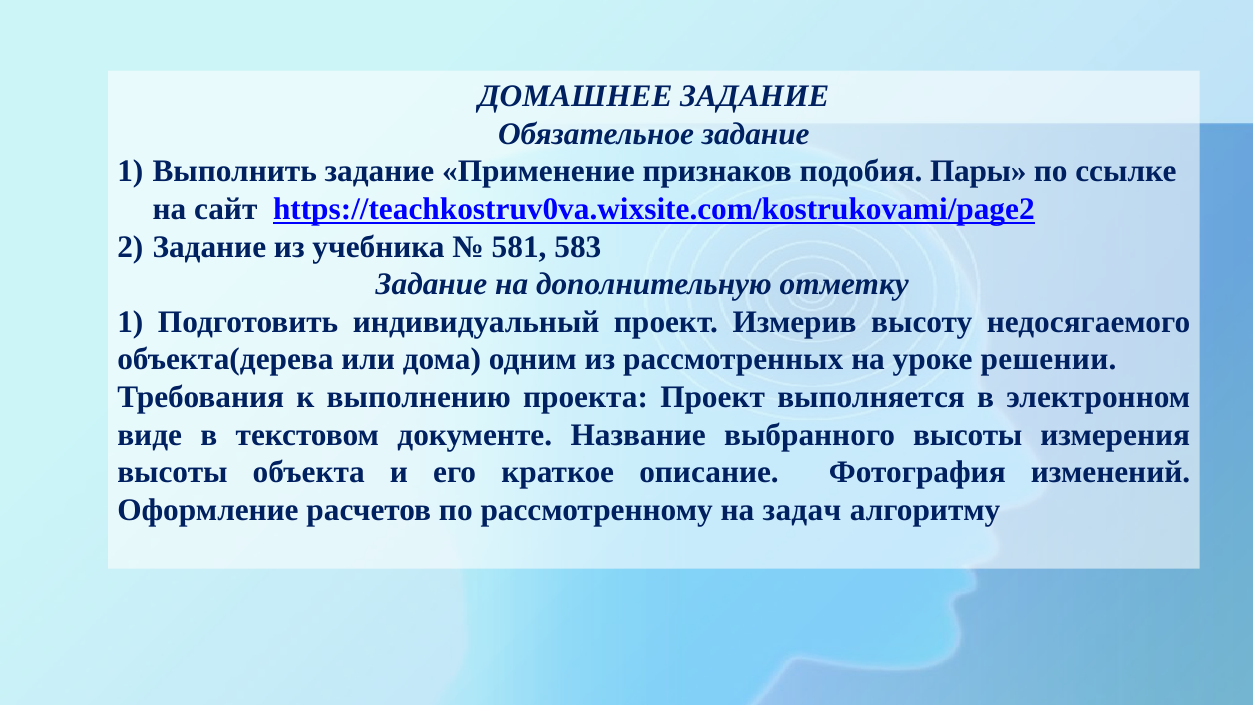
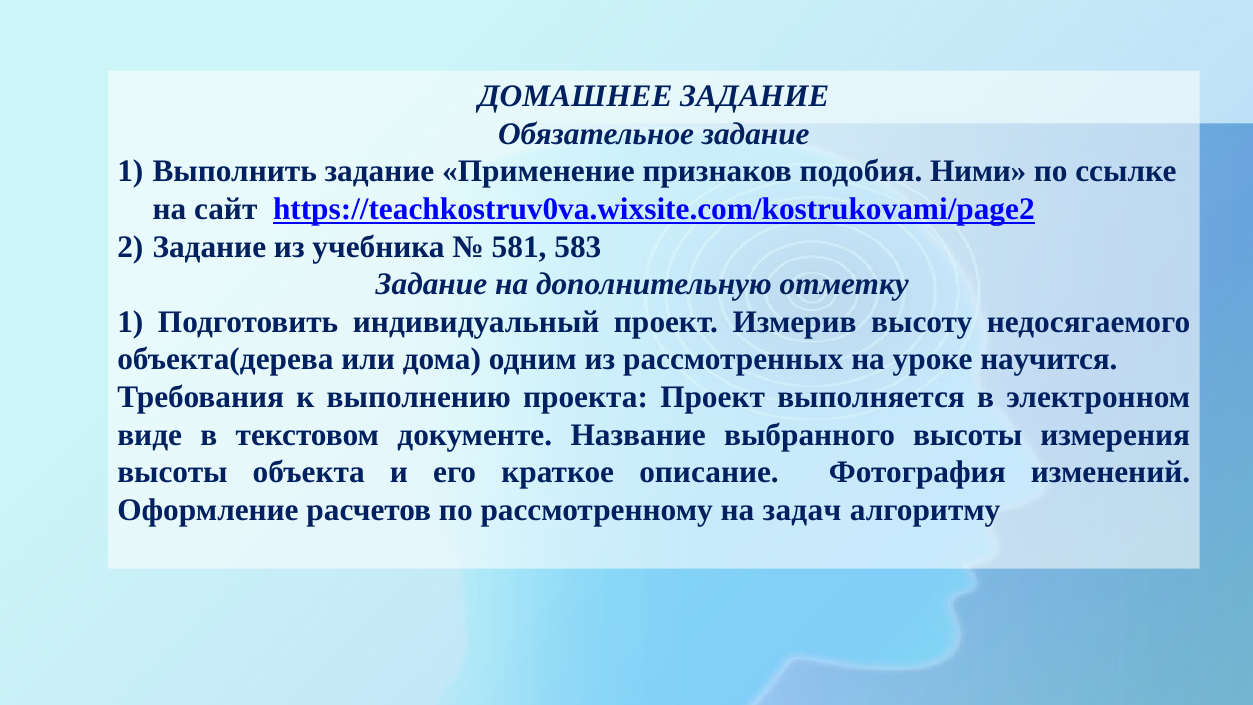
Пары: Пары -> Ними
решении: решении -> научится
